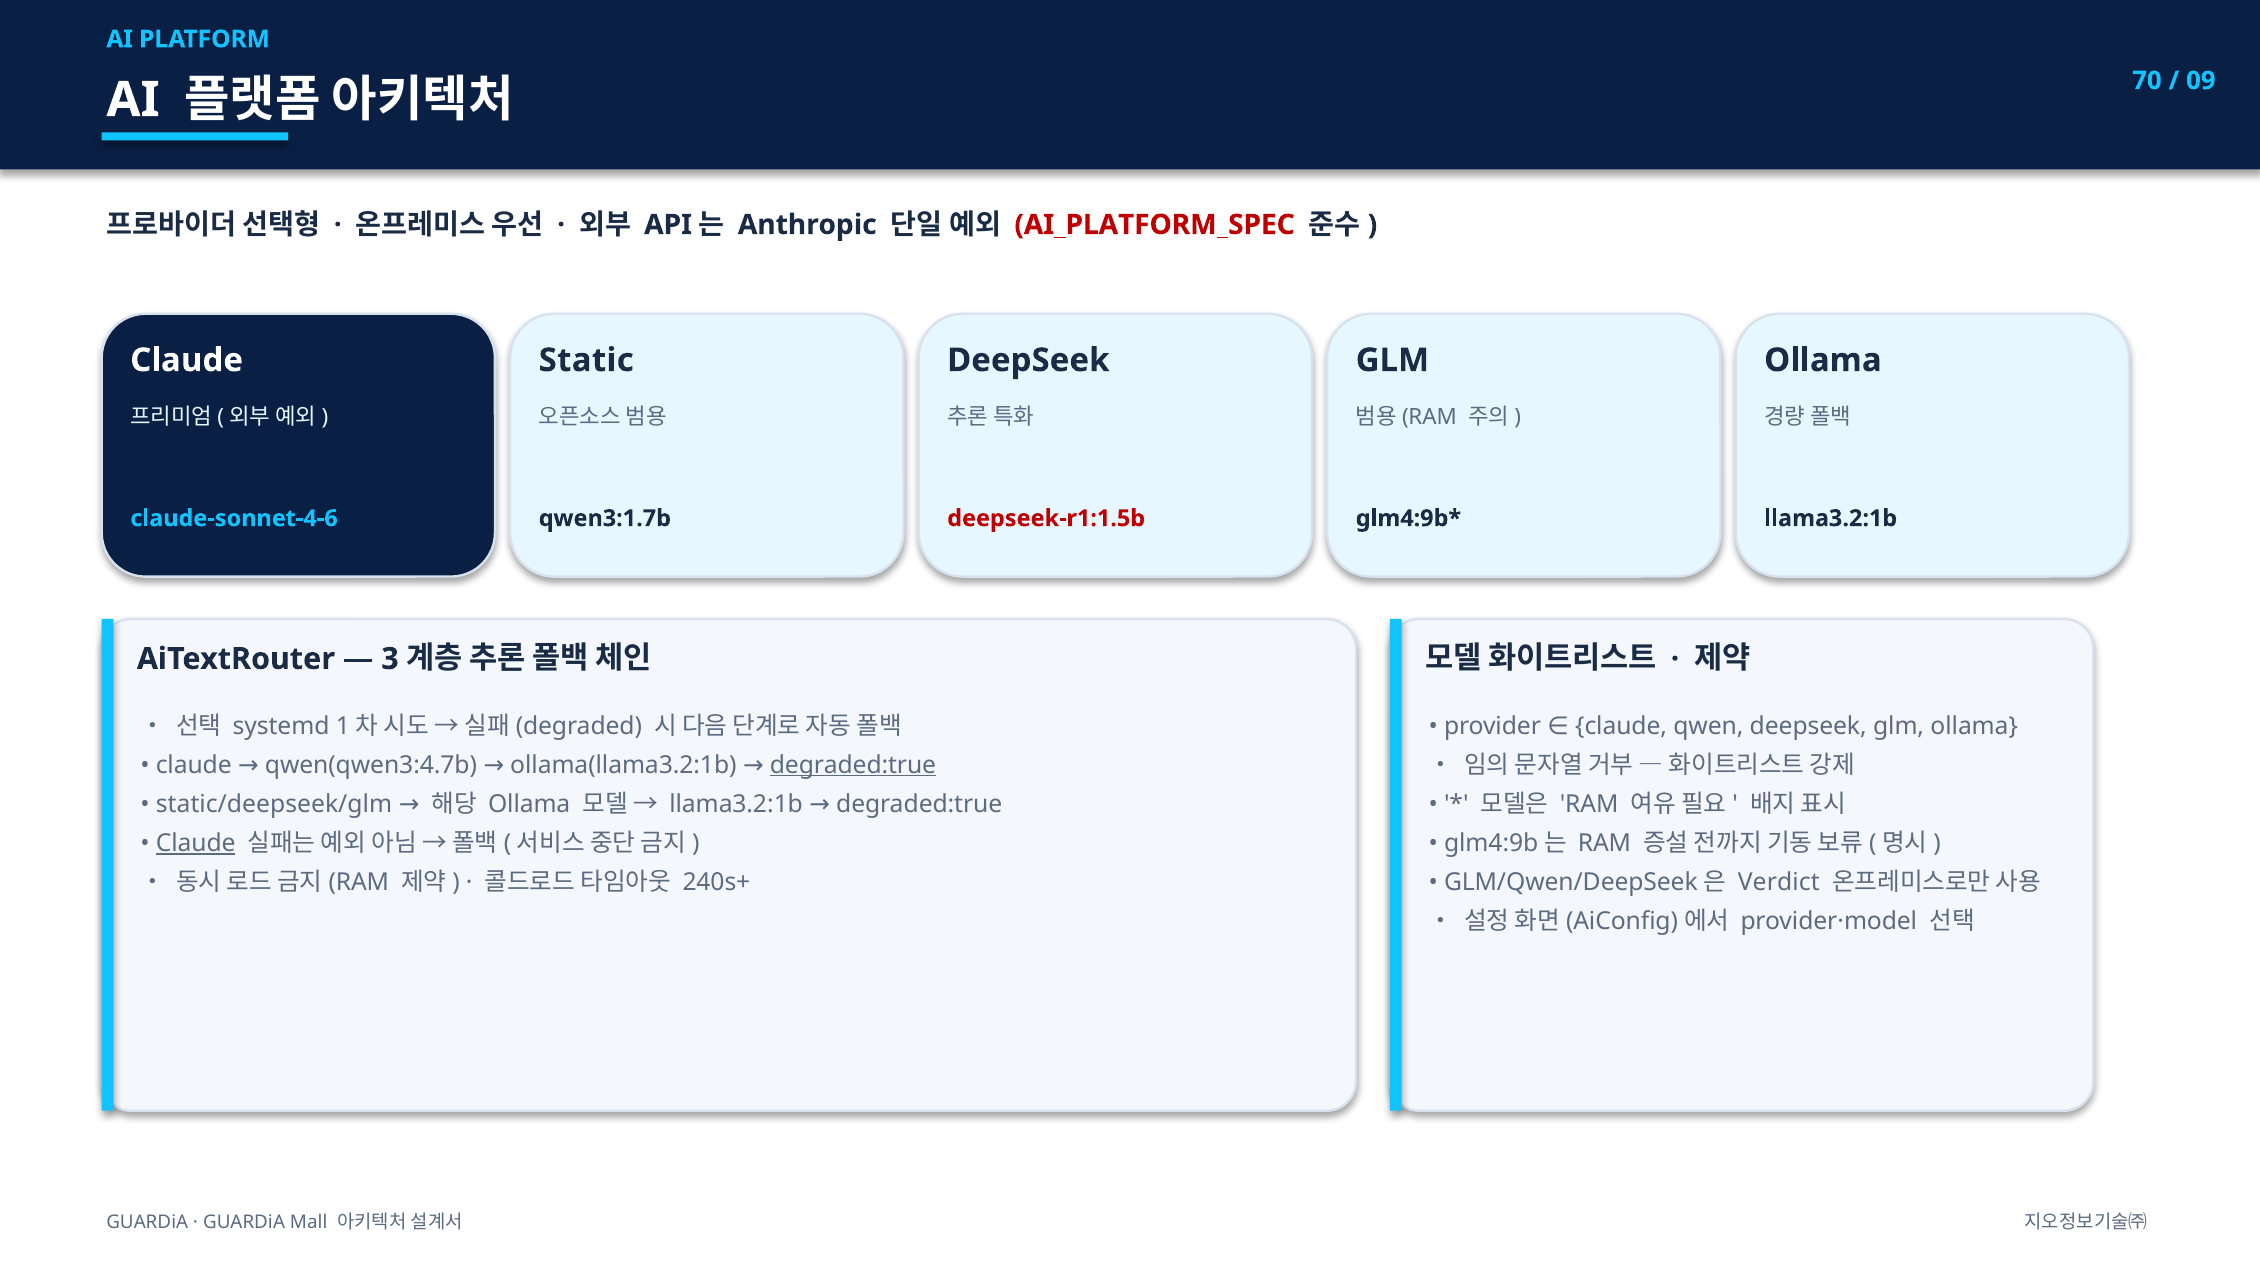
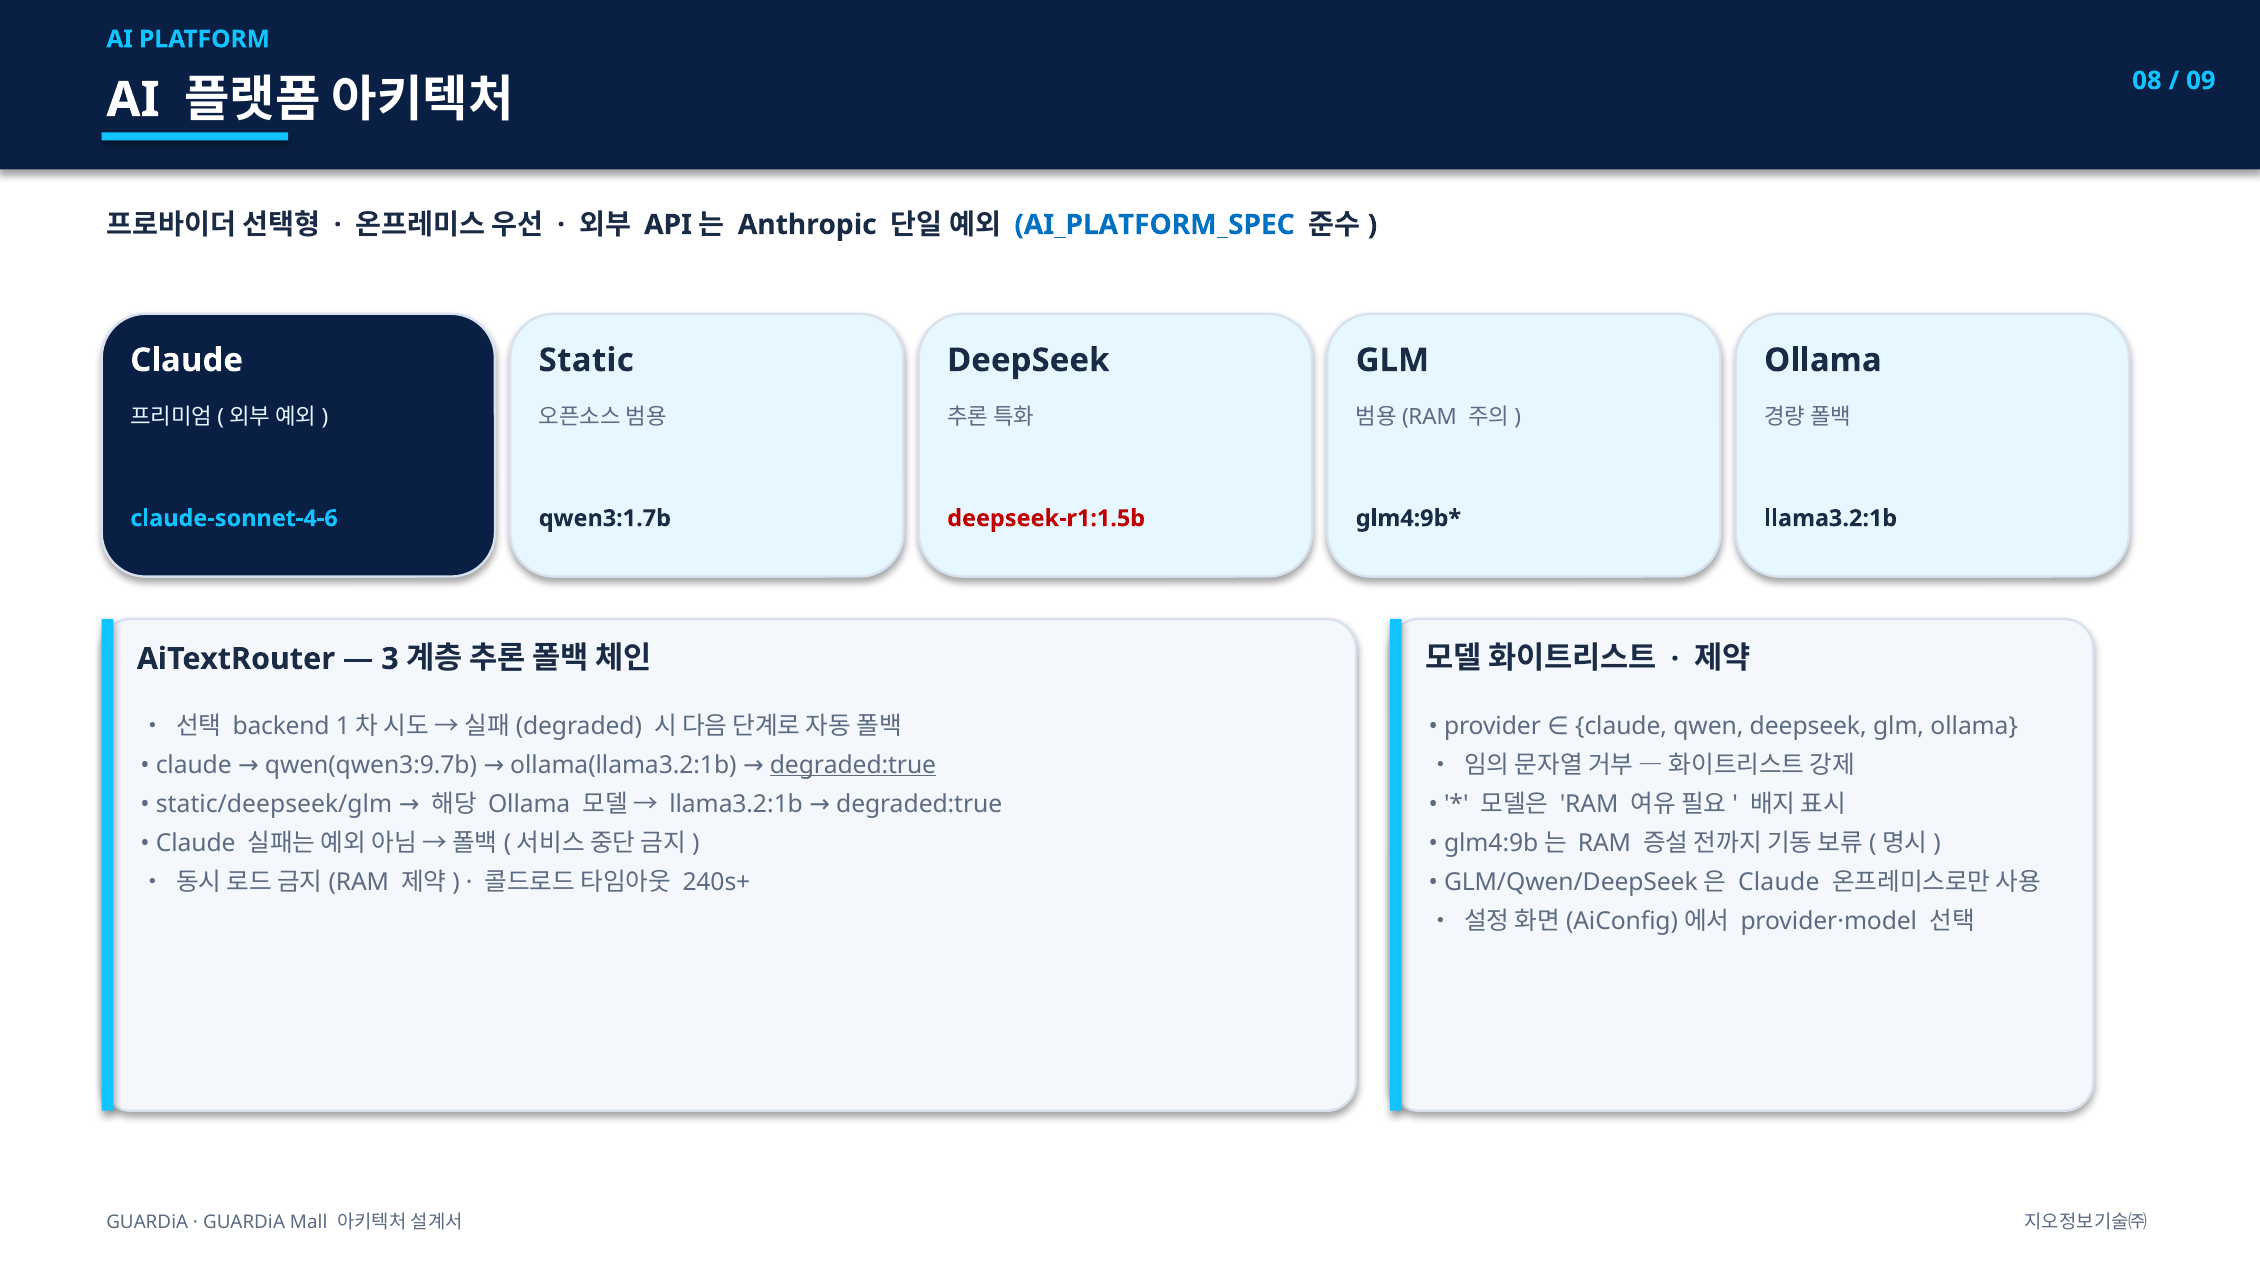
70: 70 -> 08
AI_PLATFORM_SPEC colour: red -> blue
systemd: systemd -> backend
qwen(qwen3:4.7b: qwen(qwen3:4.7b -> qwen(qwen3:9.7b
Claude at (196, 843) underline: present -> none
Verdict at (1779, 882): Verdict -> Claude
